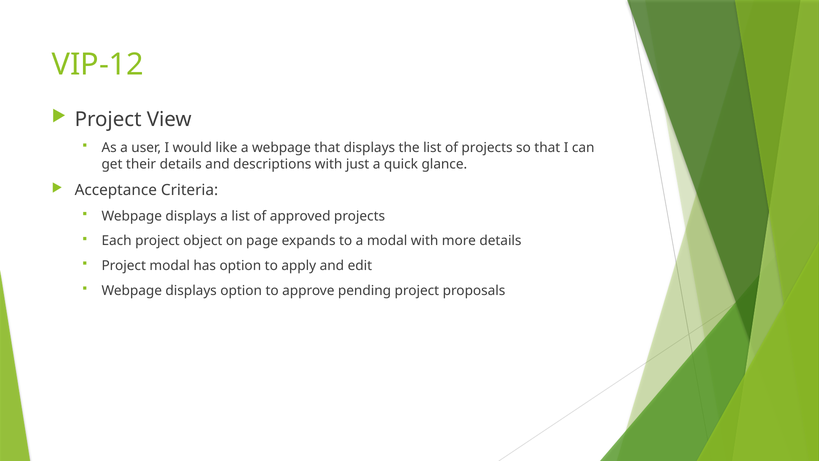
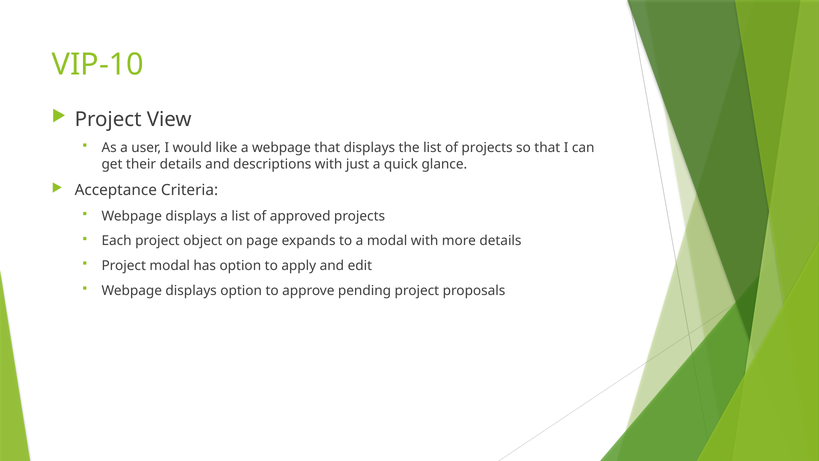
VIP-12: VIP-12 -> VIP-10
